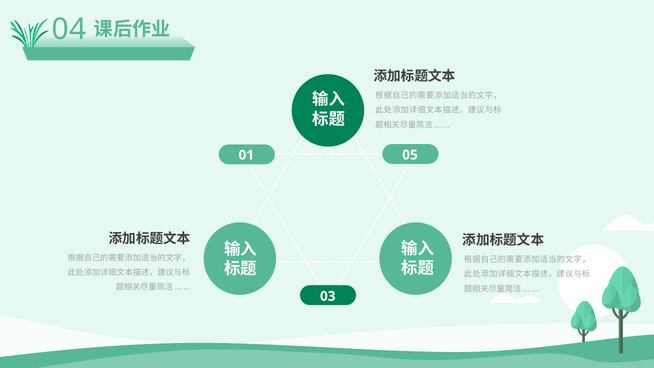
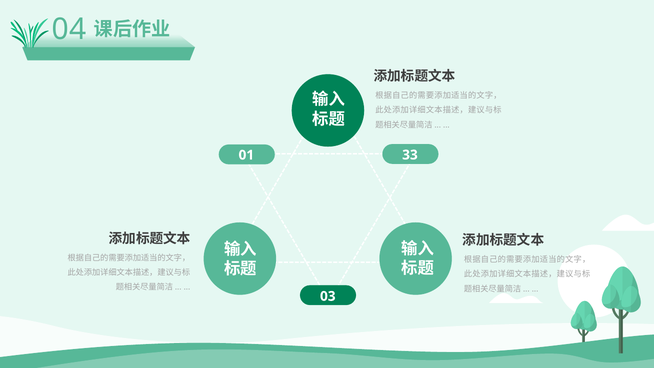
05: 05 -> 33
